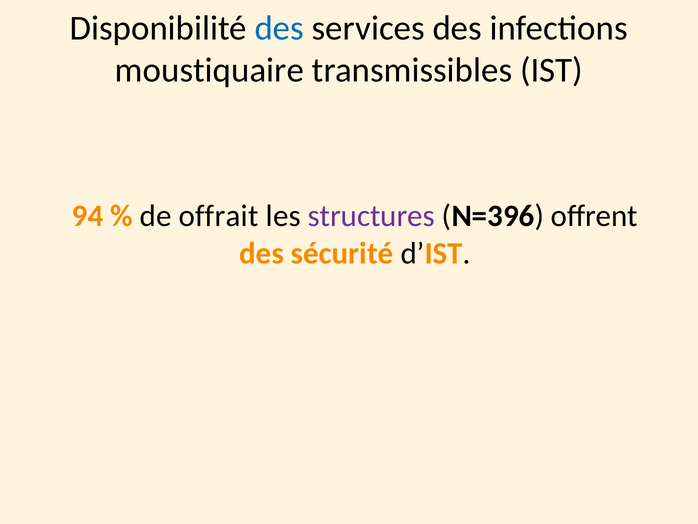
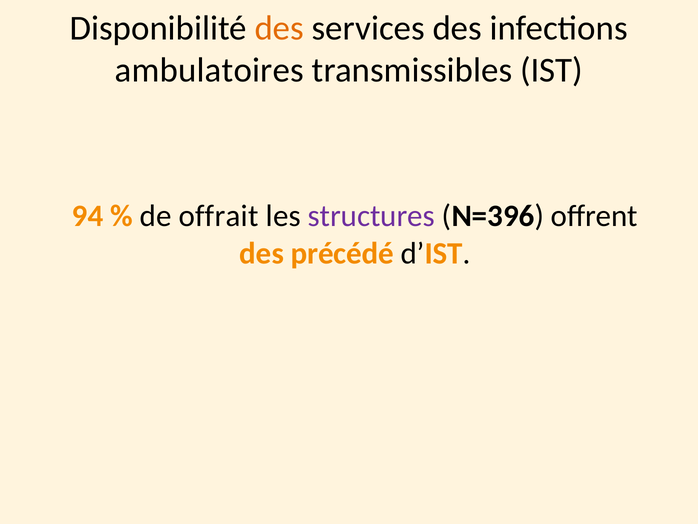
des at (279, 28) colour: blue -> orange
moustiquaire: moustiquaire -> ambulatoires
sécurité: sécurité -> précédé
